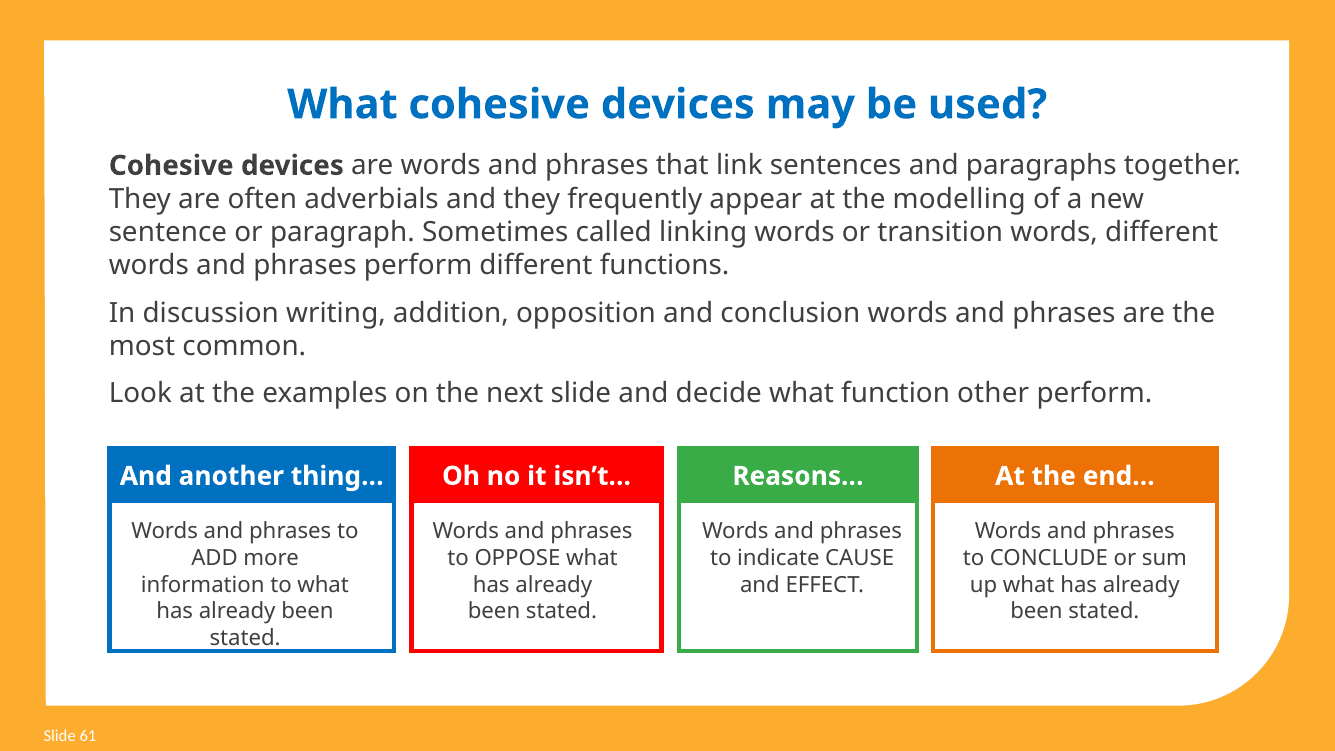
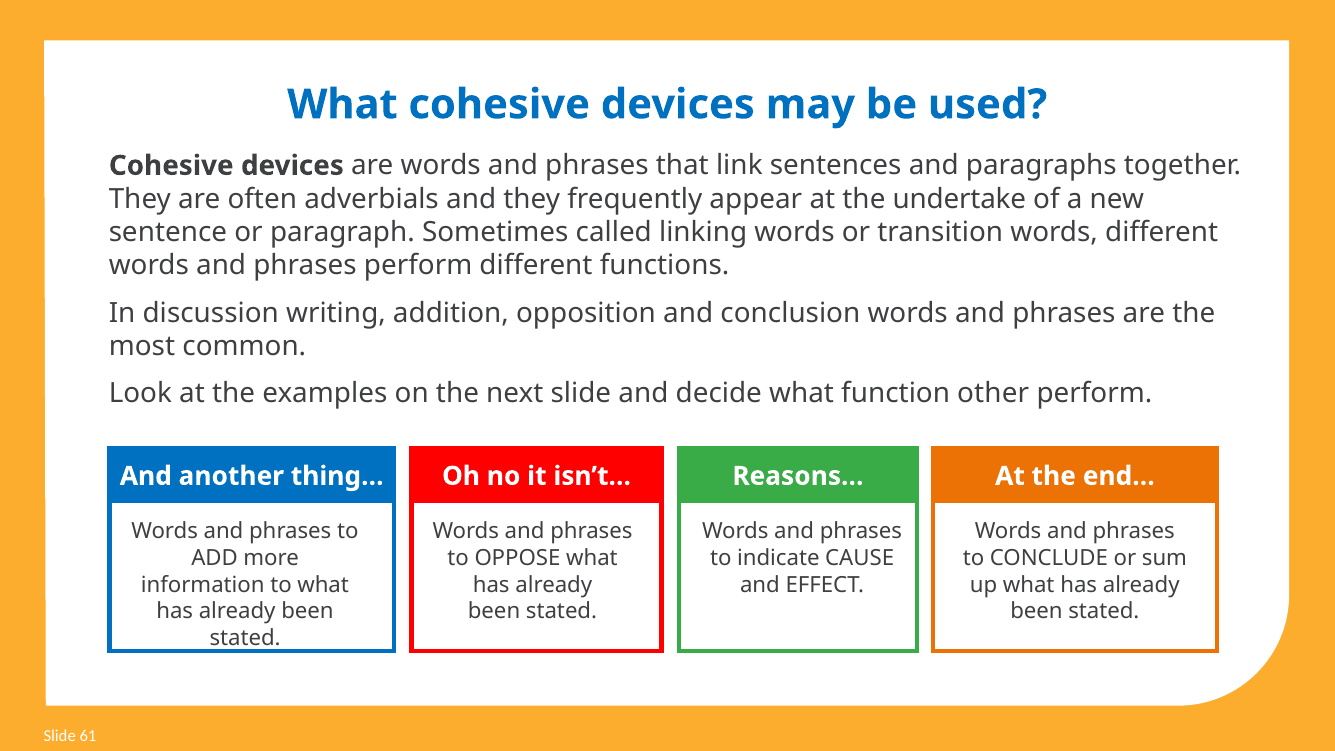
modelling: modelling -> undertake
